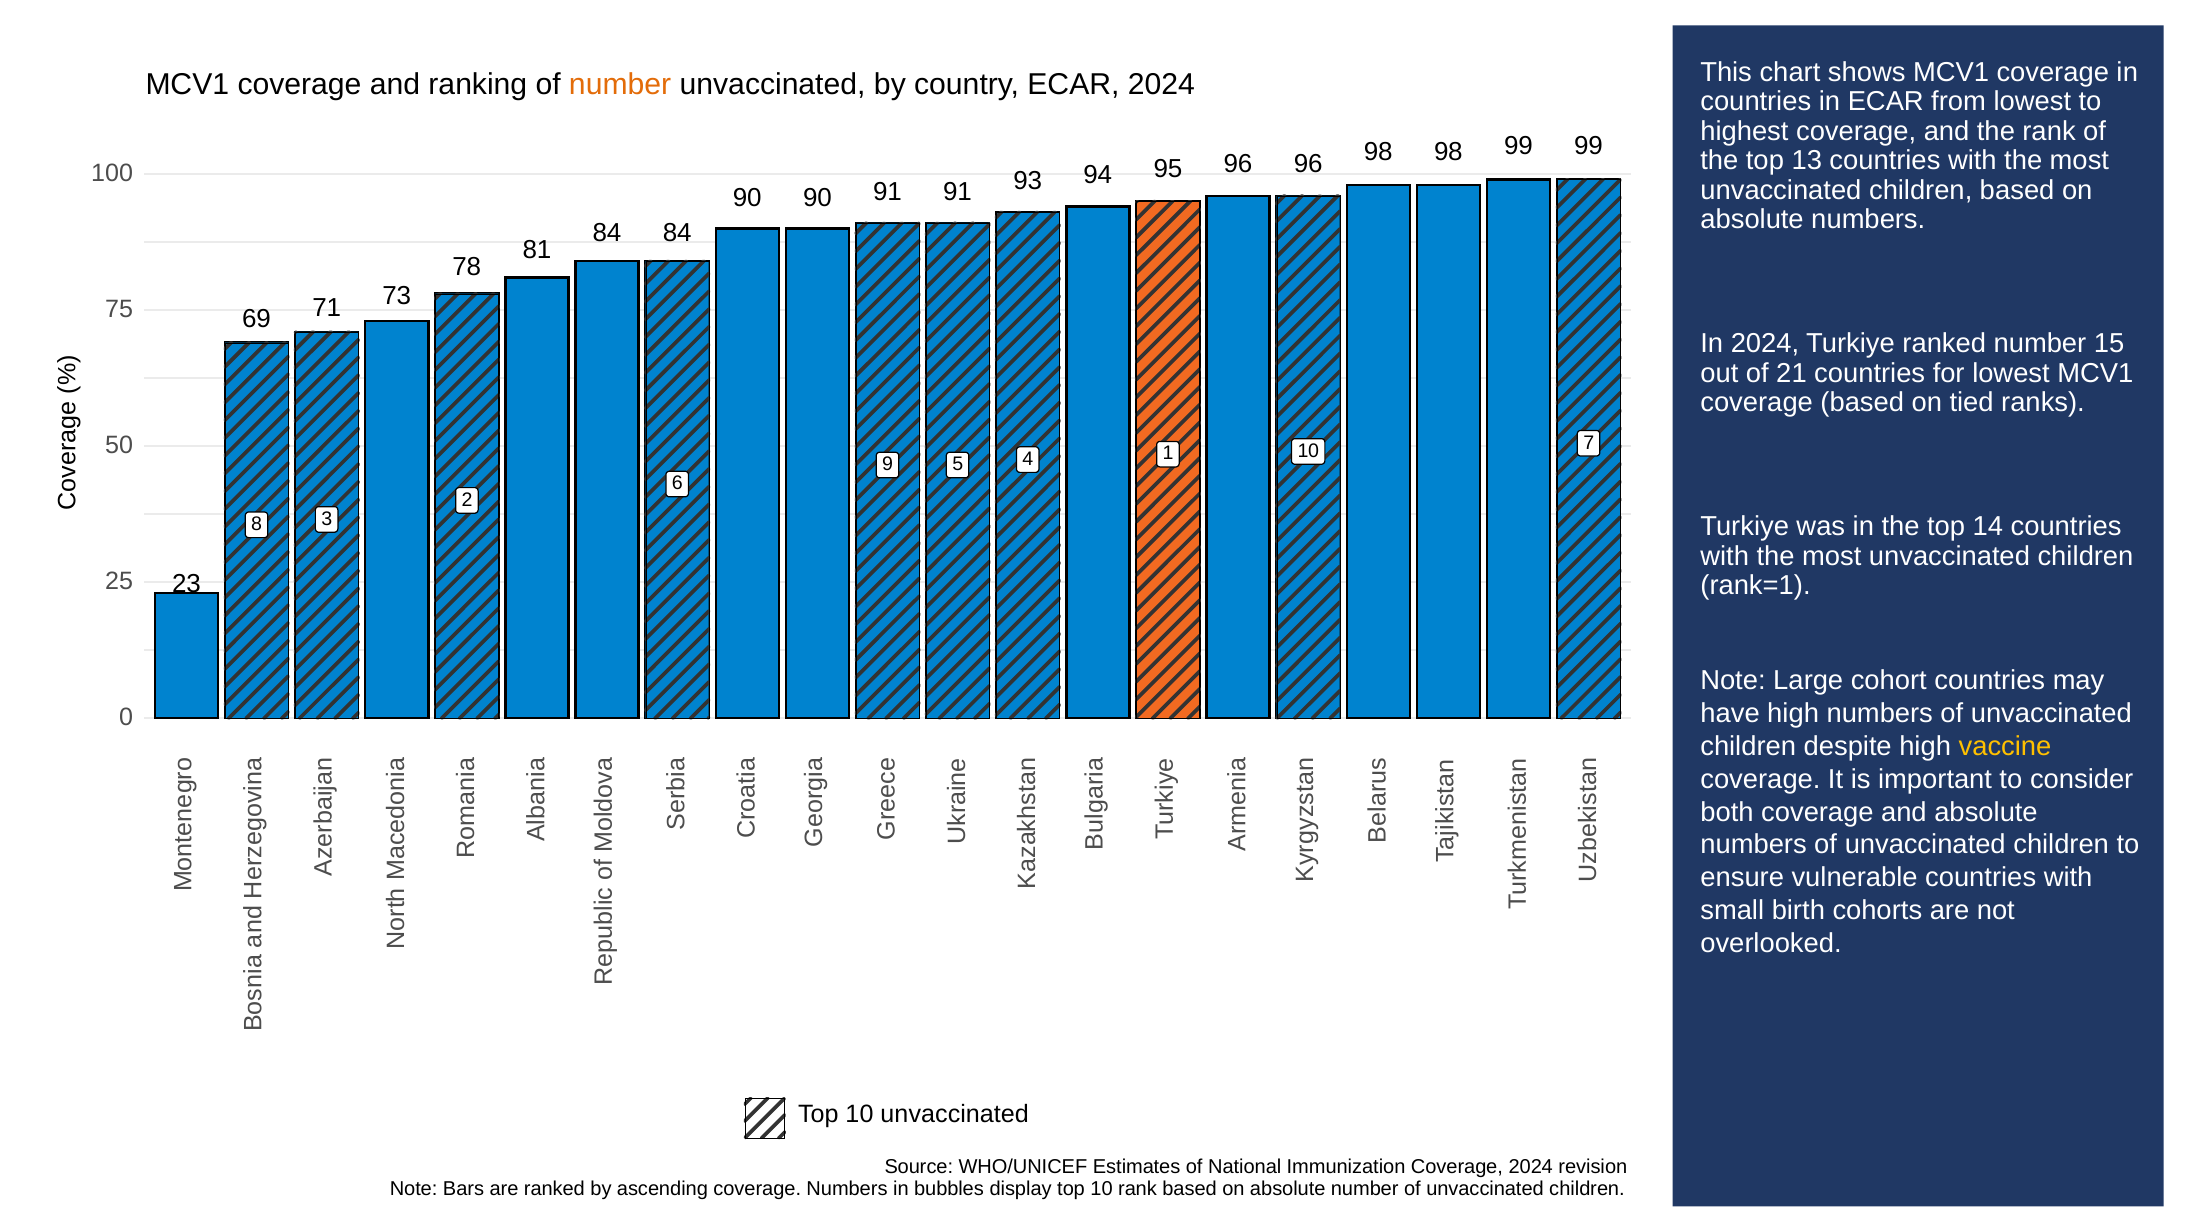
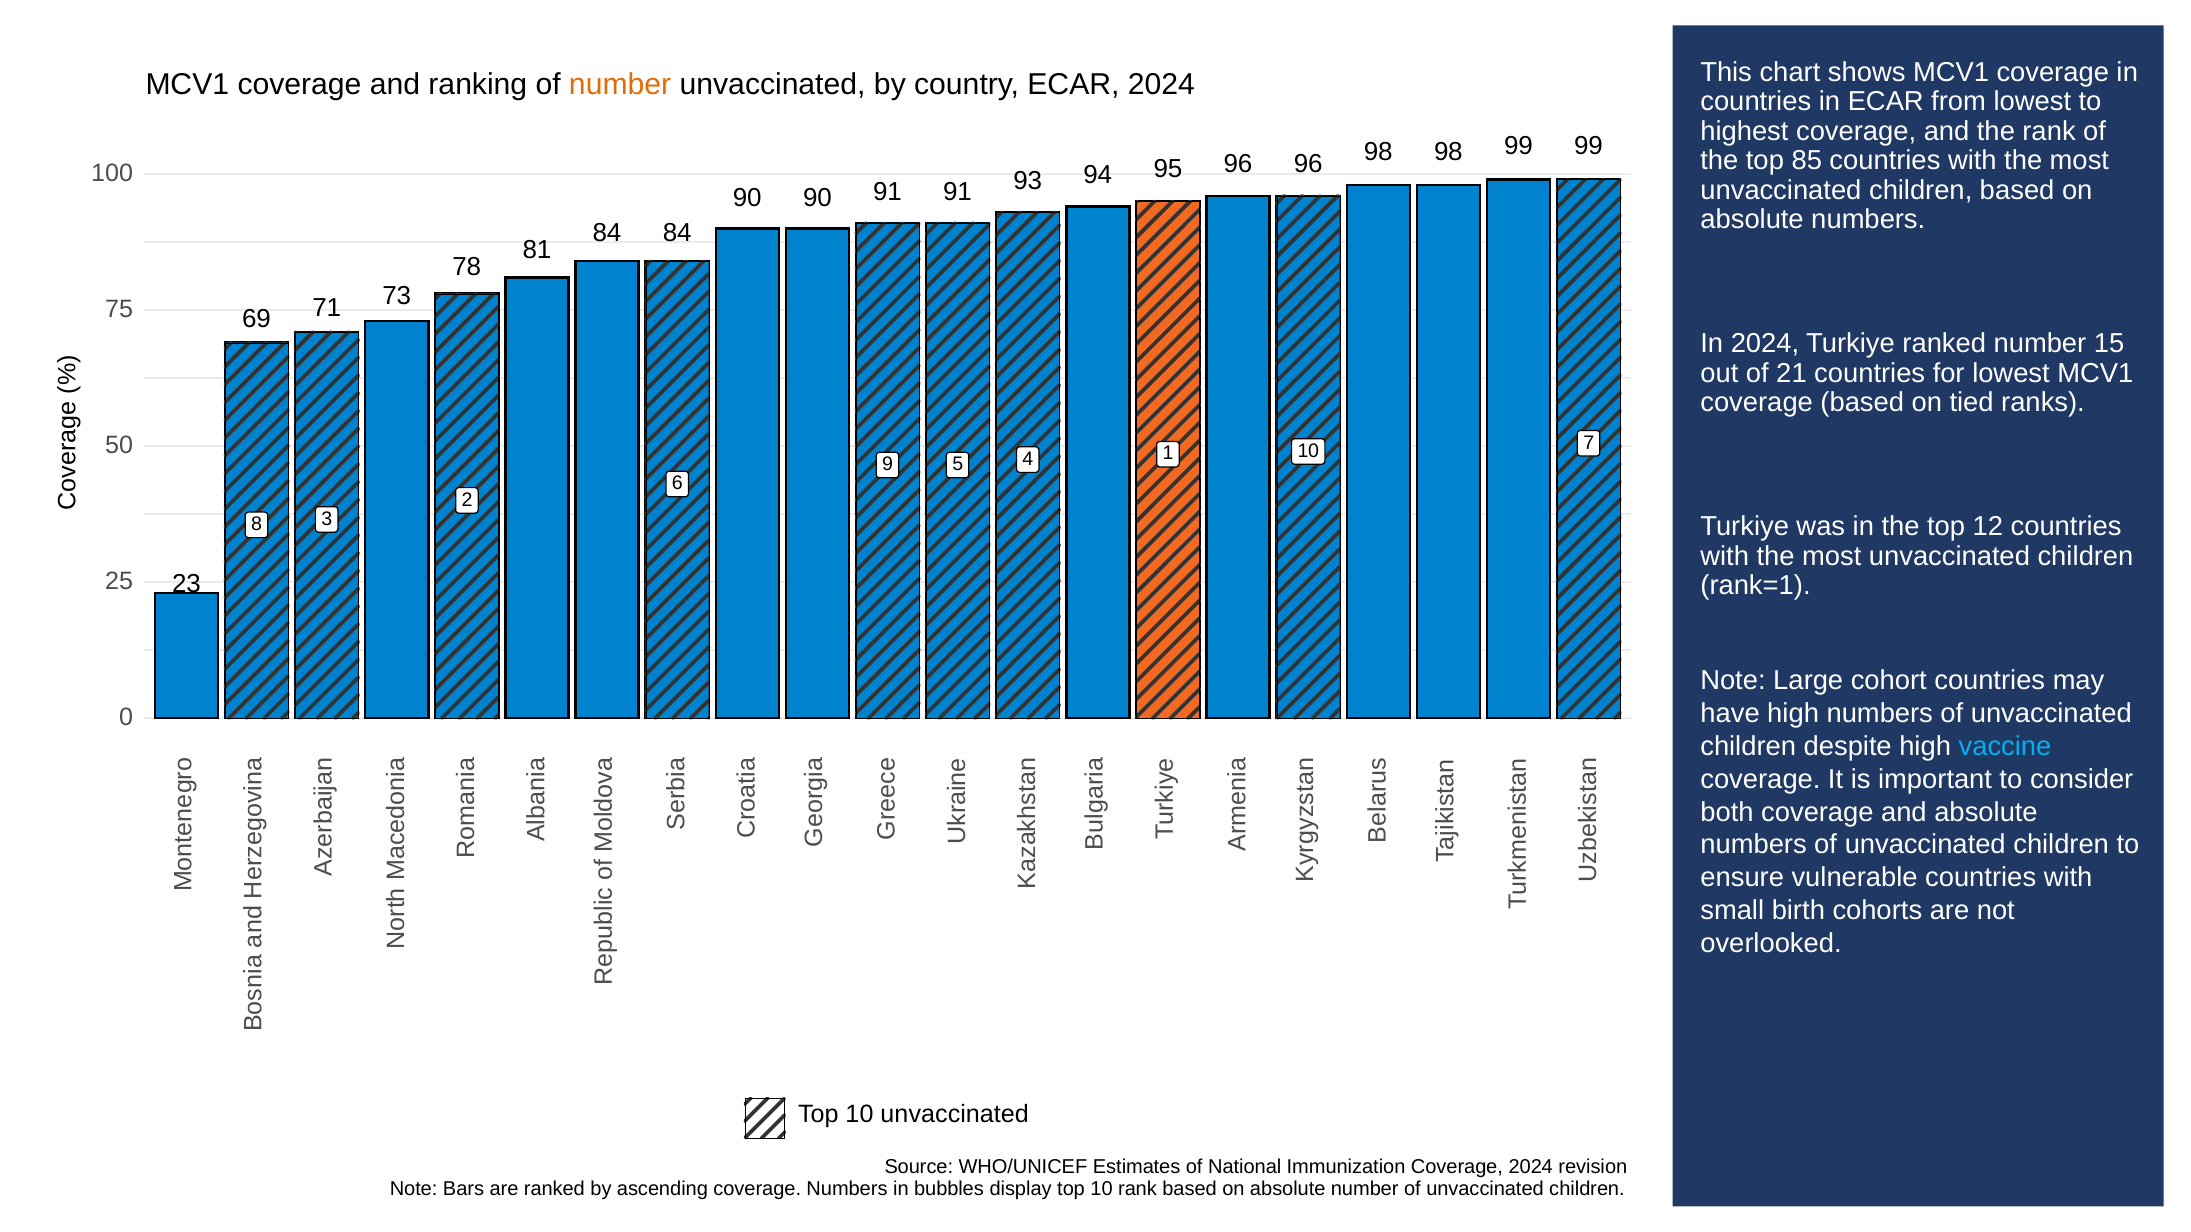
13: 13 -> 85
14: 14 -> 12
vaccine colour: yellow -> light blue
